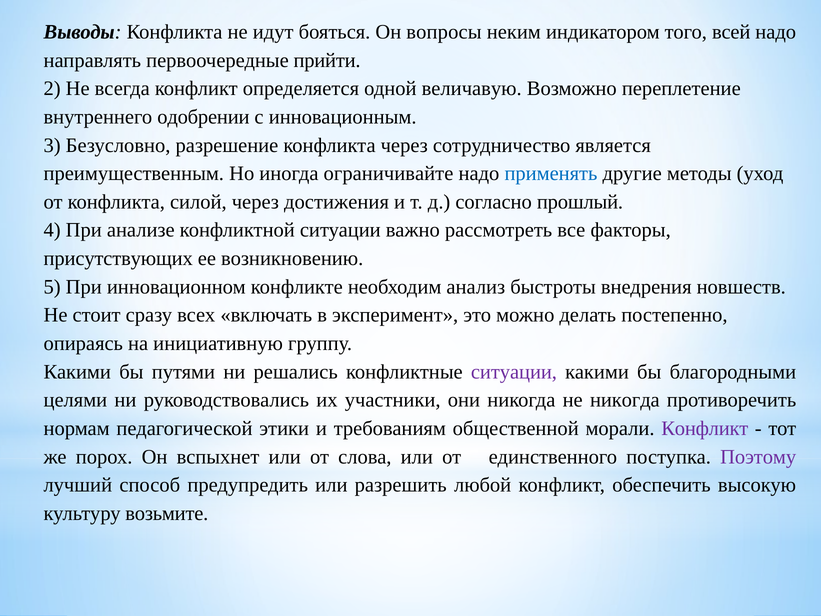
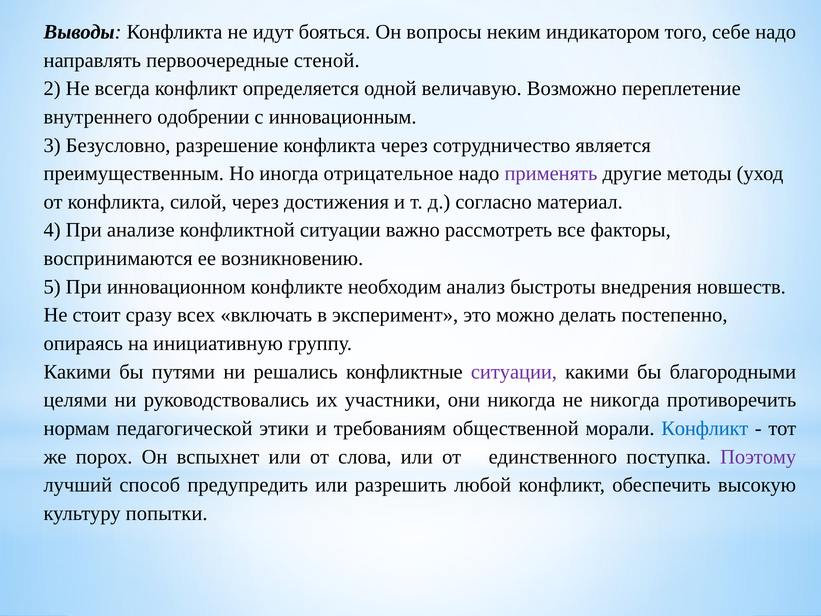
всей: всей -> себе
прийти: прийти -> стеной
ограничивайте: ограничивайте -> отрицательное
применять colour: blue -> purple
прошлый: прошлый -> материал
присутствующих: присутствующих -> воспринимаются
Конфликт at (705, 428) colour: purple -> blue
возьмите: возьмите -> попытки
